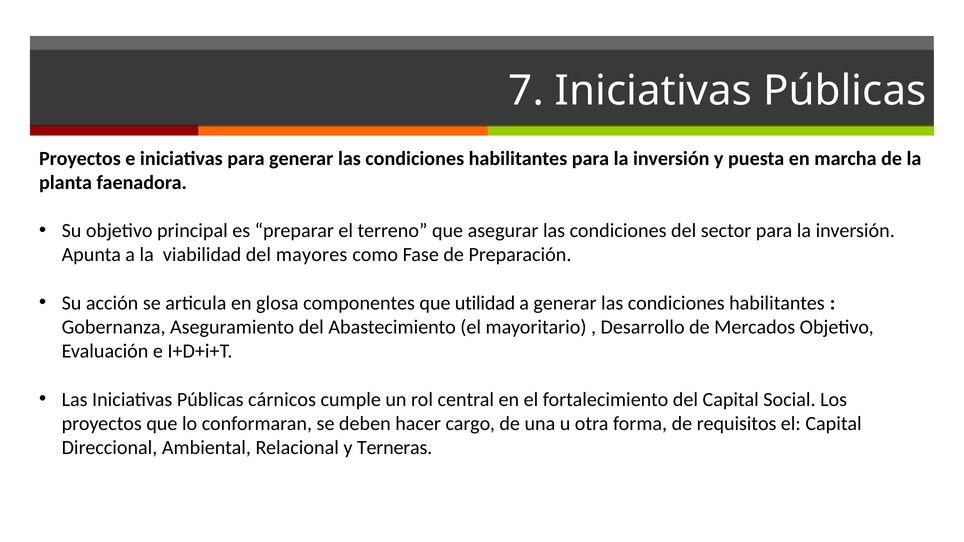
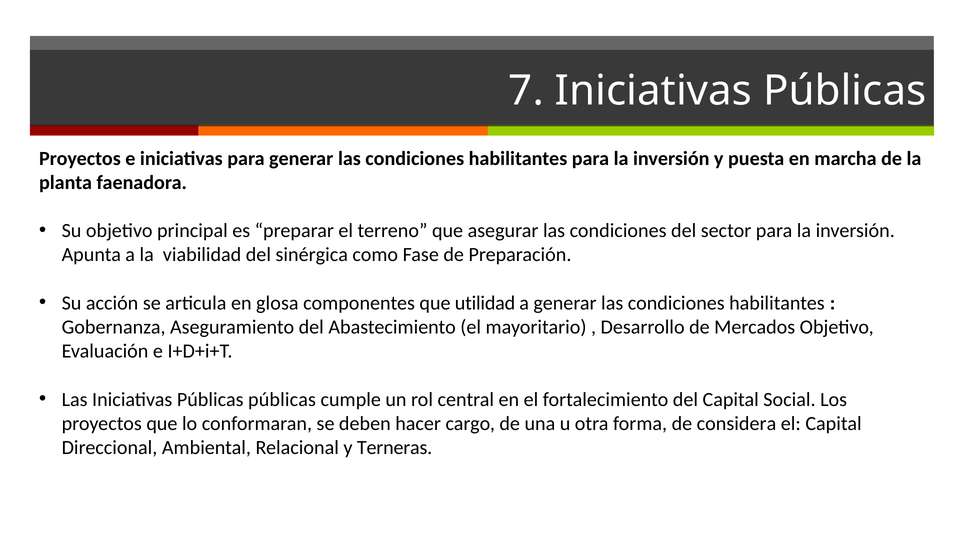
mayores: mayores -> sinérgica
Públicas cárnicos: cárnicos -> públicas
requisitos: requisitos -> considera
